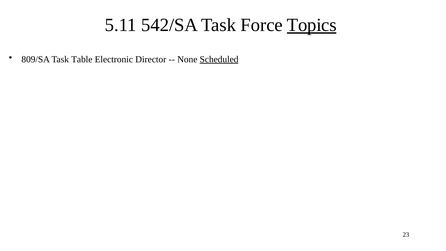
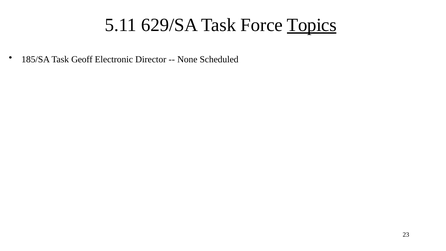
542/SA: 542/SA -> 629/SA
809/SA: 809/SA -> 185/SA
Table: Table -> Geoff
Scheduled underline: present -> none
